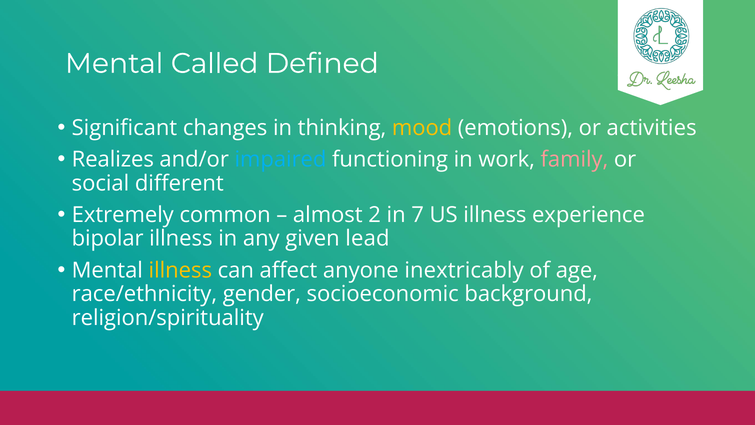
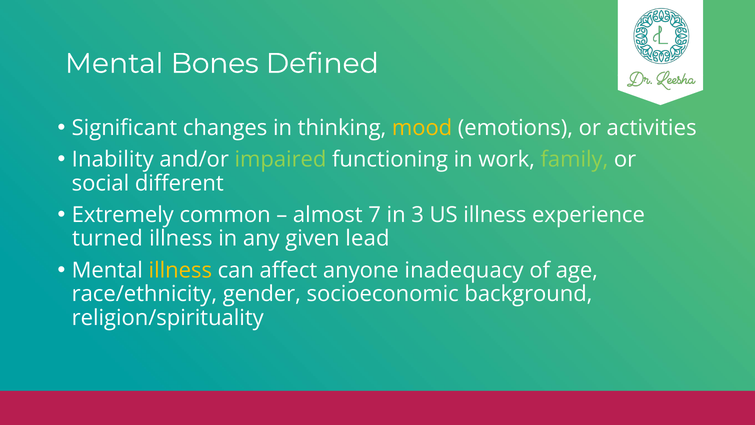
Called: Called -> Bones
Realizes: Realizes -> Inability
impaired colour: light blue -> light green
family colour: pink -> light green
2: 2 -> 7
7: 7 -> 3
bipolar: bipolar -> turned
inextricably: inextricably -> inadequacy
